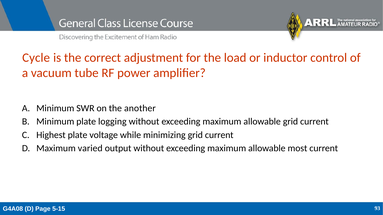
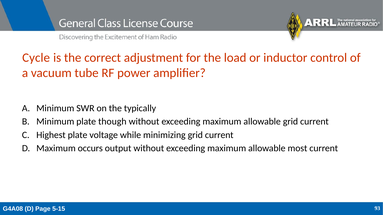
another: another -> typically
logging: logging -> though
varied: varied -> occurs
